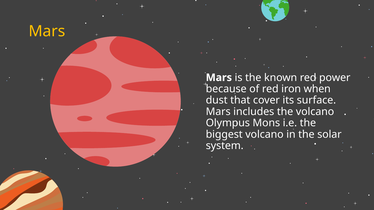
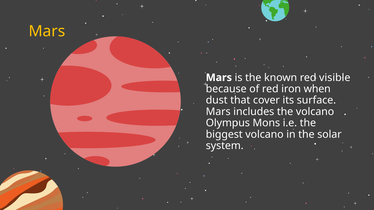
power: power -> visible
